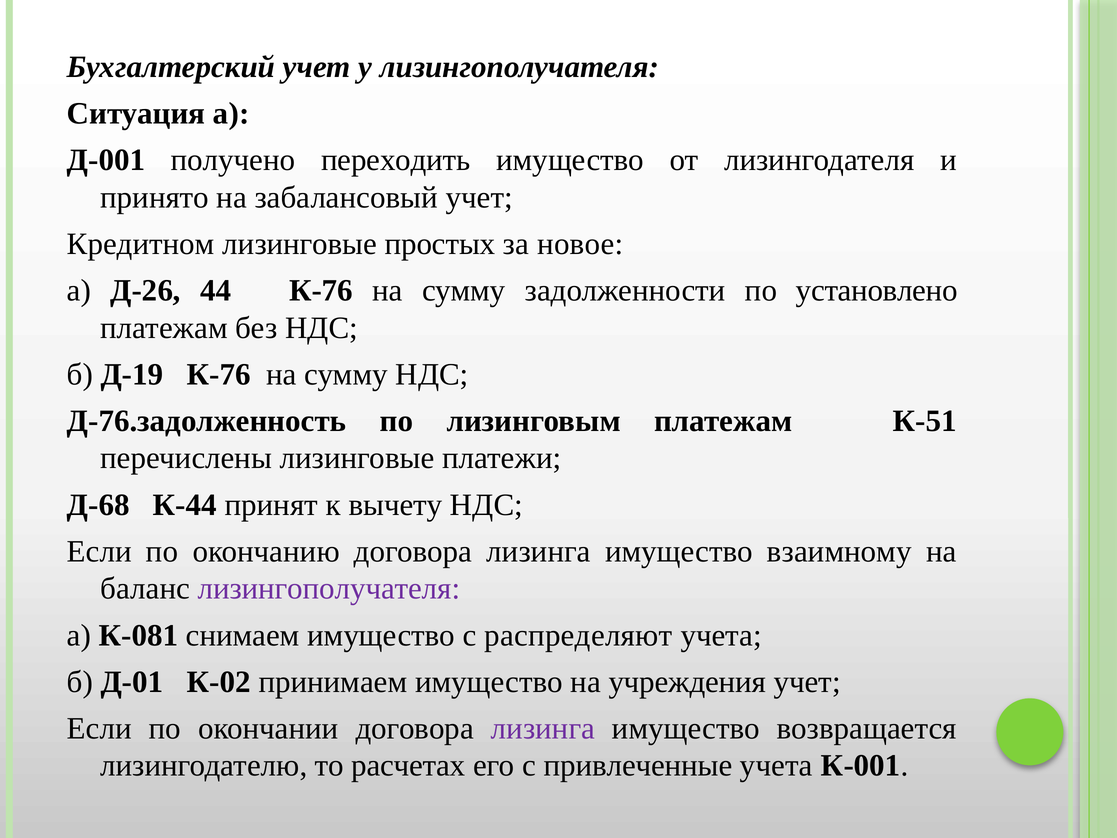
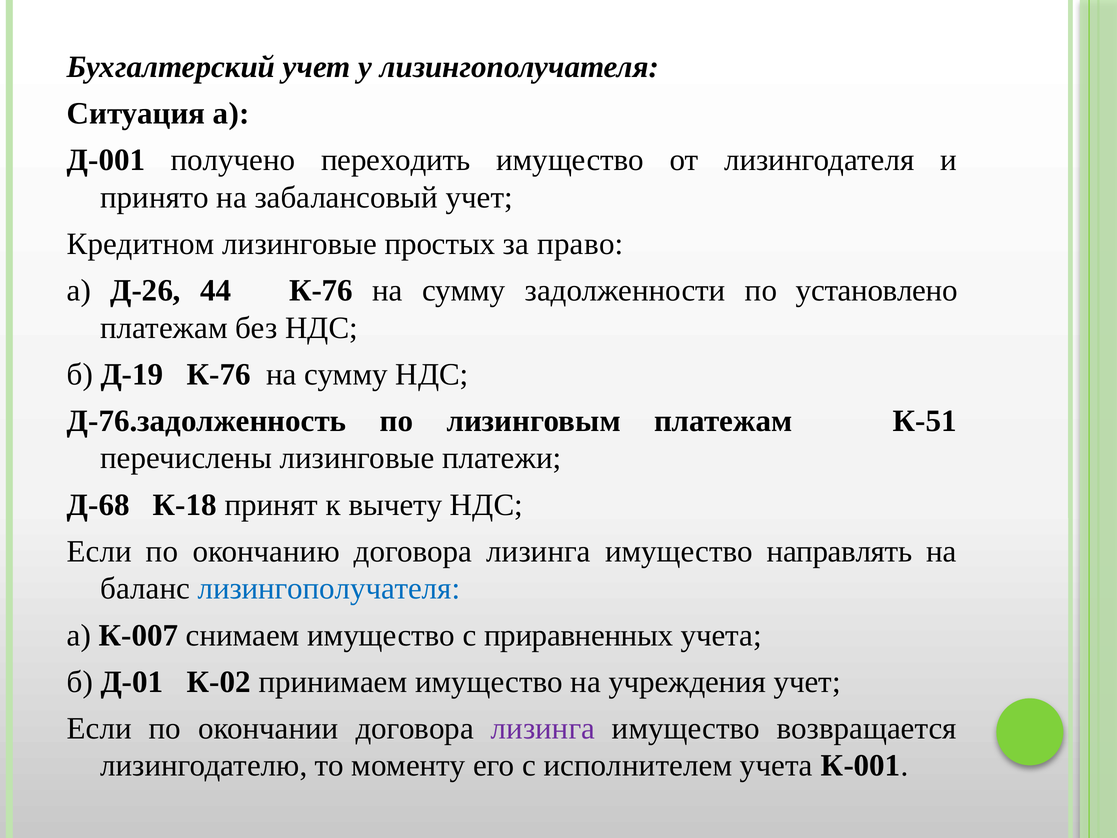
новое: новое -> право
К-44: К-44 -> К-18
взаимному: взаимному -> направлять
лизингополучателя at (329, 588) colour: purple -> blue
К-081: К-081 -> К-007
распределяют: распределяют -> приравненных
расчетах: расчетах -> моменту
привлеченные: привлеченные -> исполнителем
